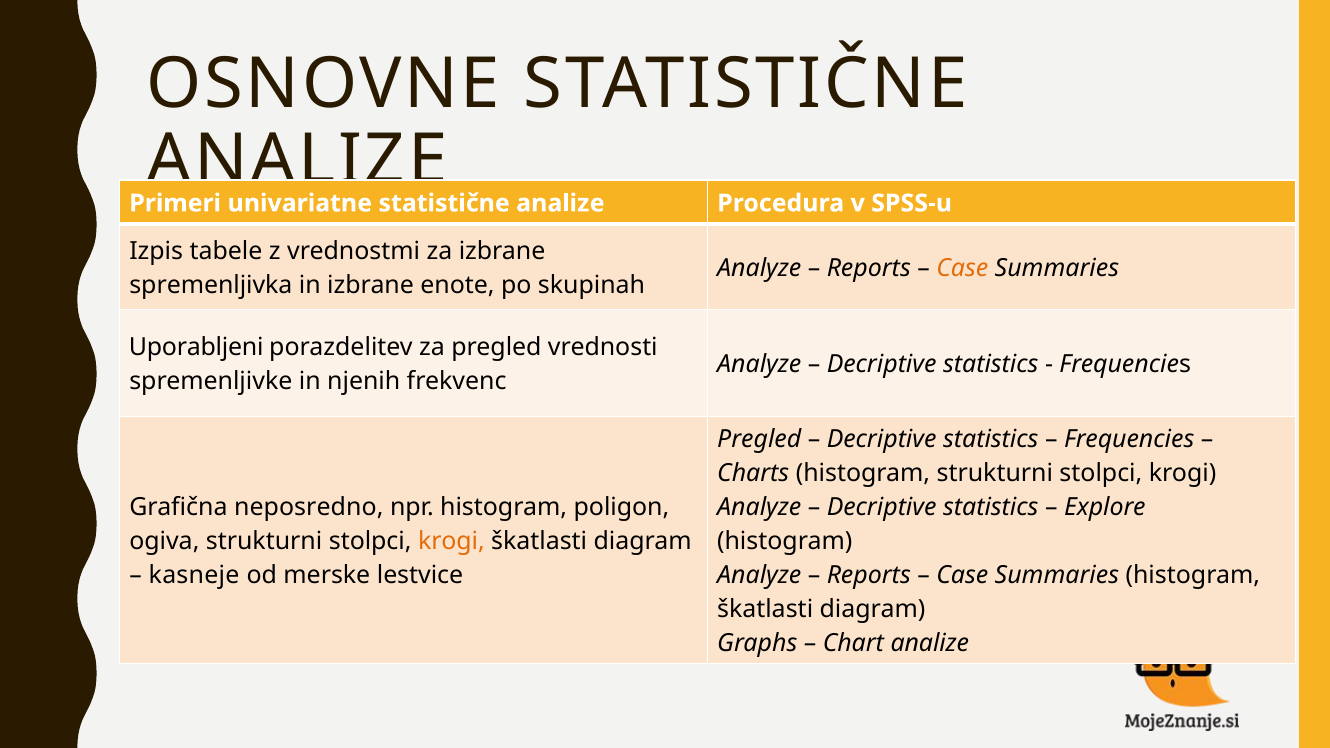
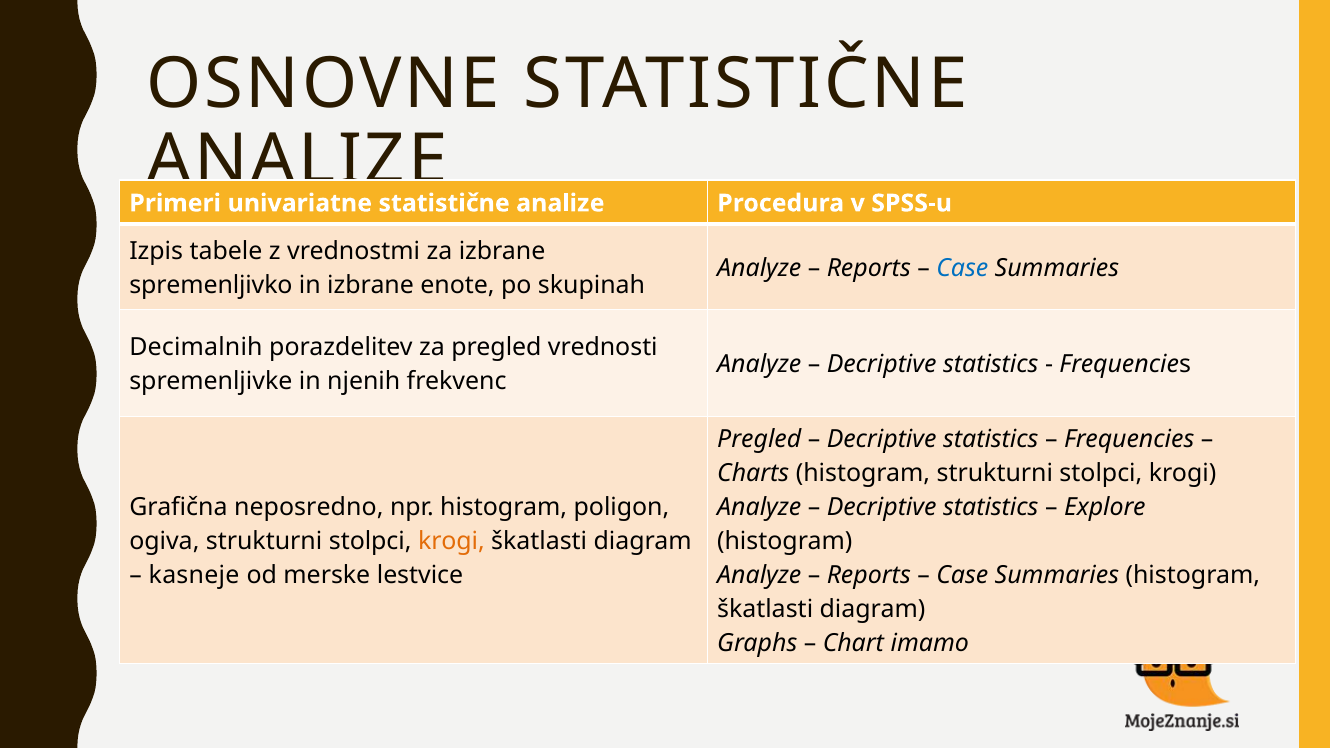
Case at (962, 268) colour: orange -> blue
spremenljivka: spremenljivka -> spremenljivko
Uporabljeni: Uporabljeni -> Decimalnih
Chart analize: analize -> imamo
